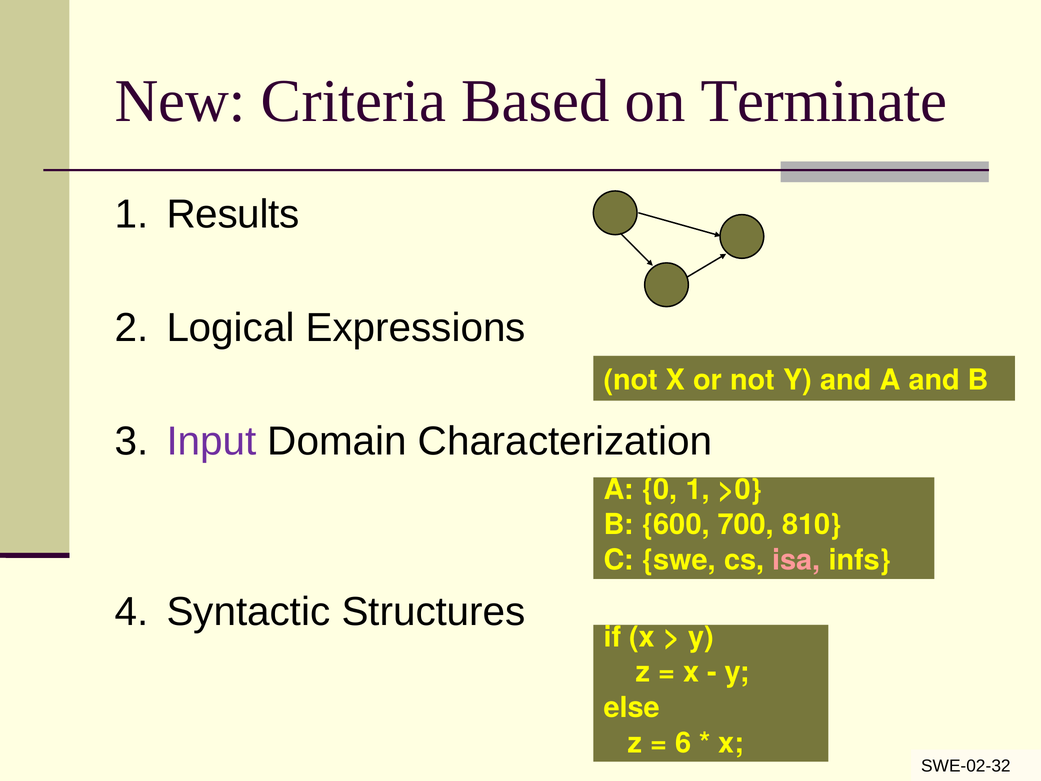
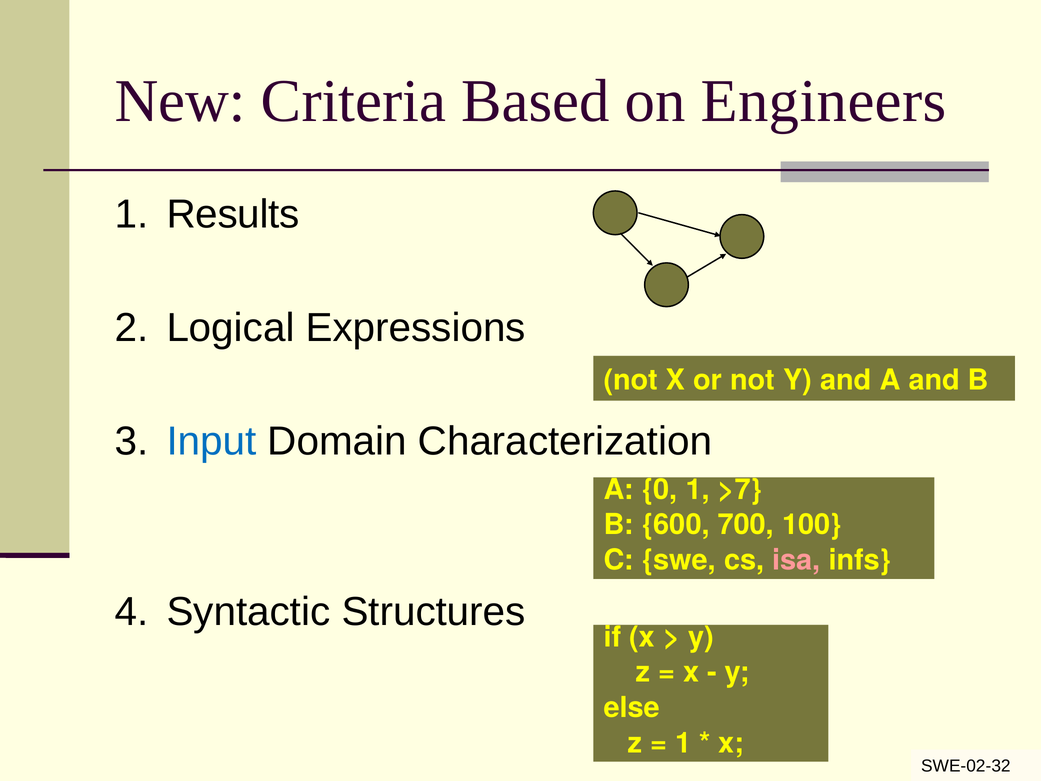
Terminate: Terminate -> Engineers
Input colour: purple -> blue
>0: >0 -> >7
810: 810 -> 100
6 at (683, 743): 6 -> 1
